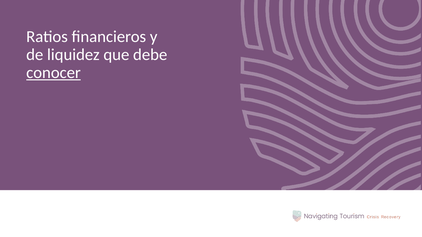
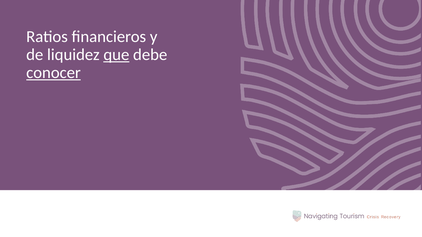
que underline: none -> present
